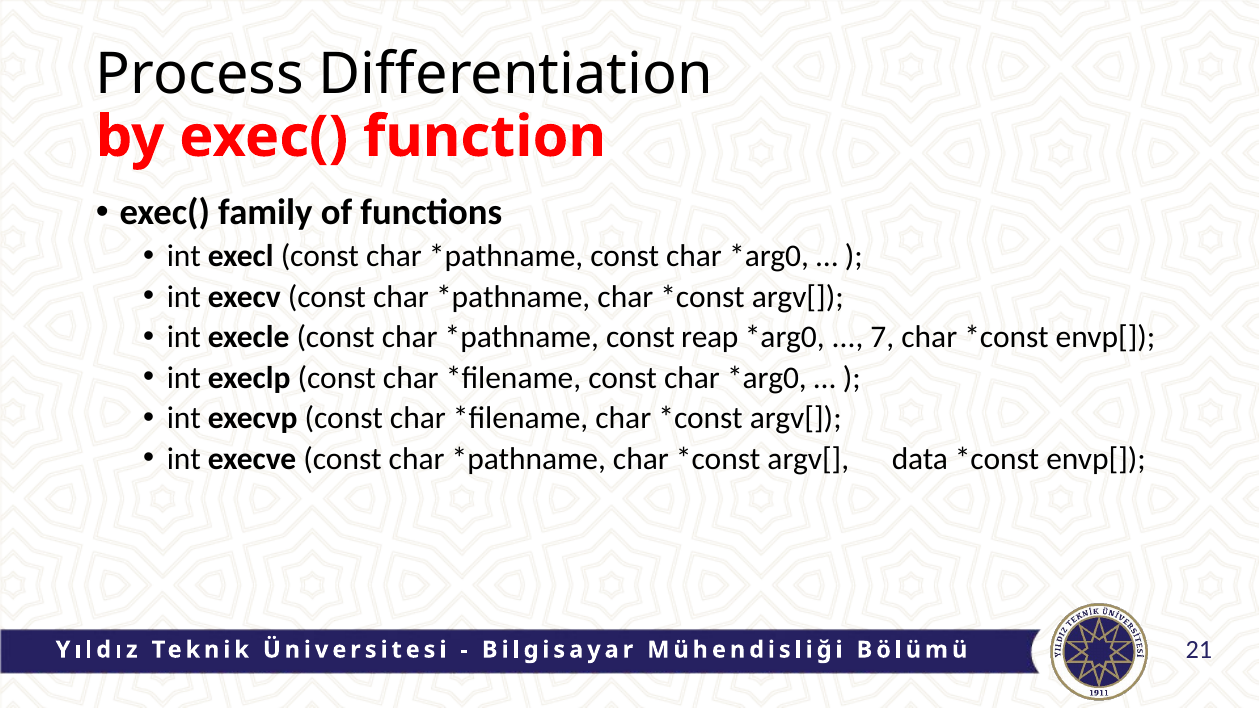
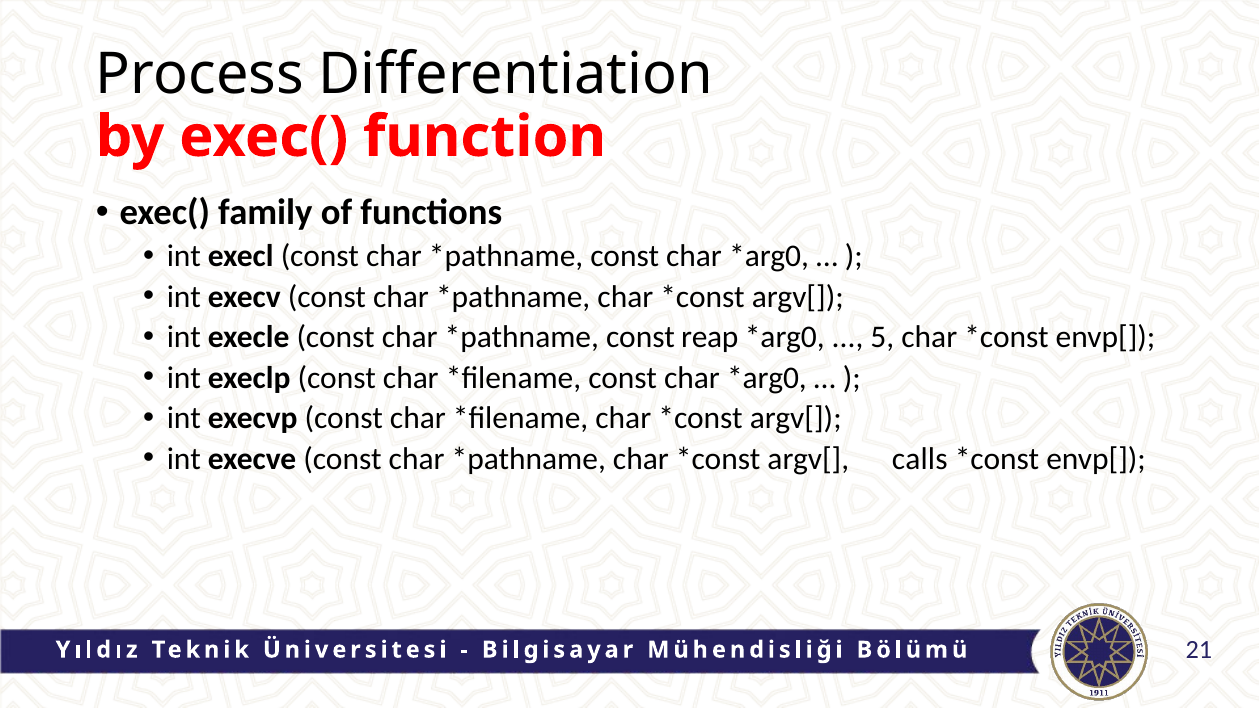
7: 7 -> 5
data: data -> calls
